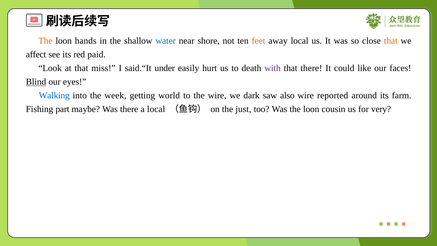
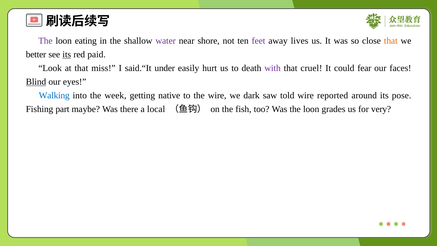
The at (45, 41) colour: orange -> purple
hands: hands -> eating
water colour: blue -> purple
feet colour: orange -> purple
away local: local -> lives
affect: affect -> better
its at (67, 55) underline: none -> present
that there: there -> cruel
like: like -> fear
world: world -> native
also: also -> told
farm: farm -> pose
just: just -> fish
cousin: cousin -> grades
